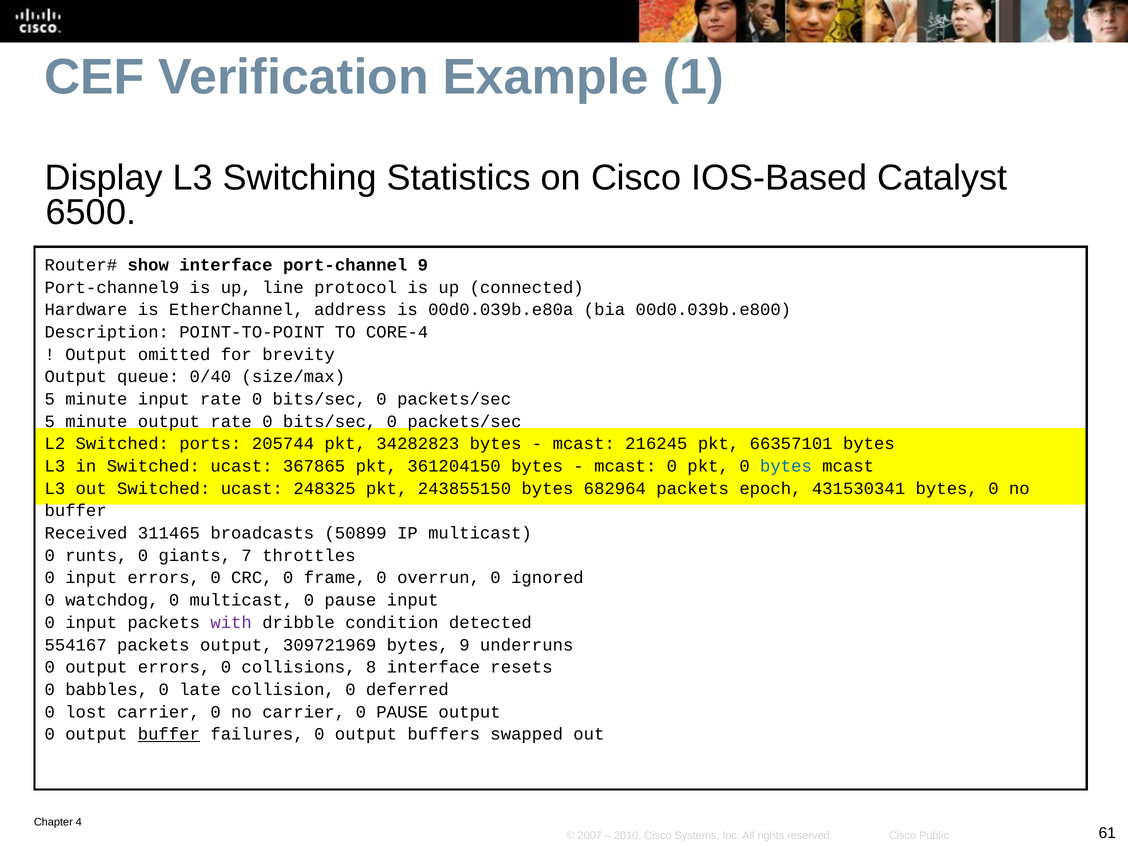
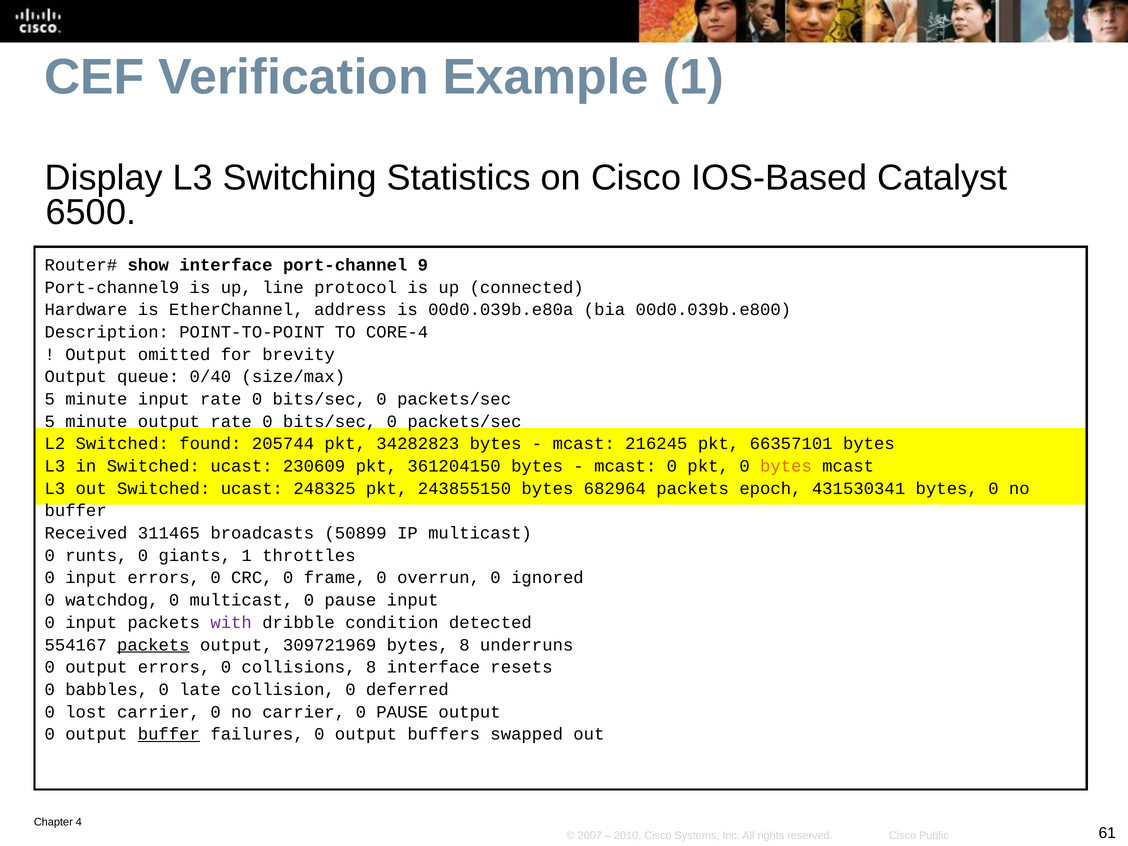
ports: ports -> found
367865: 367865 -> 230609
bytes at (786, 466) colour: blue -> orange
giants 7: 7 -> 1
packets at (153, 645) underline: none -> present
bytes 9: 9 -> 8
